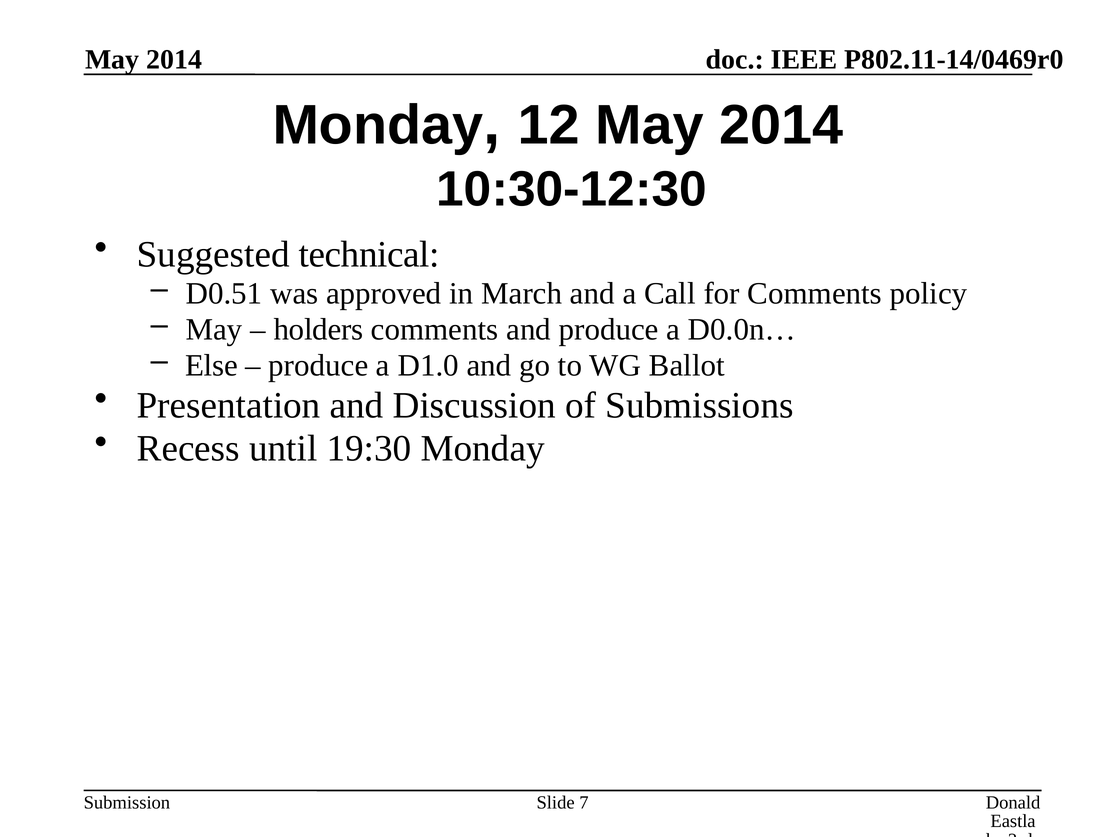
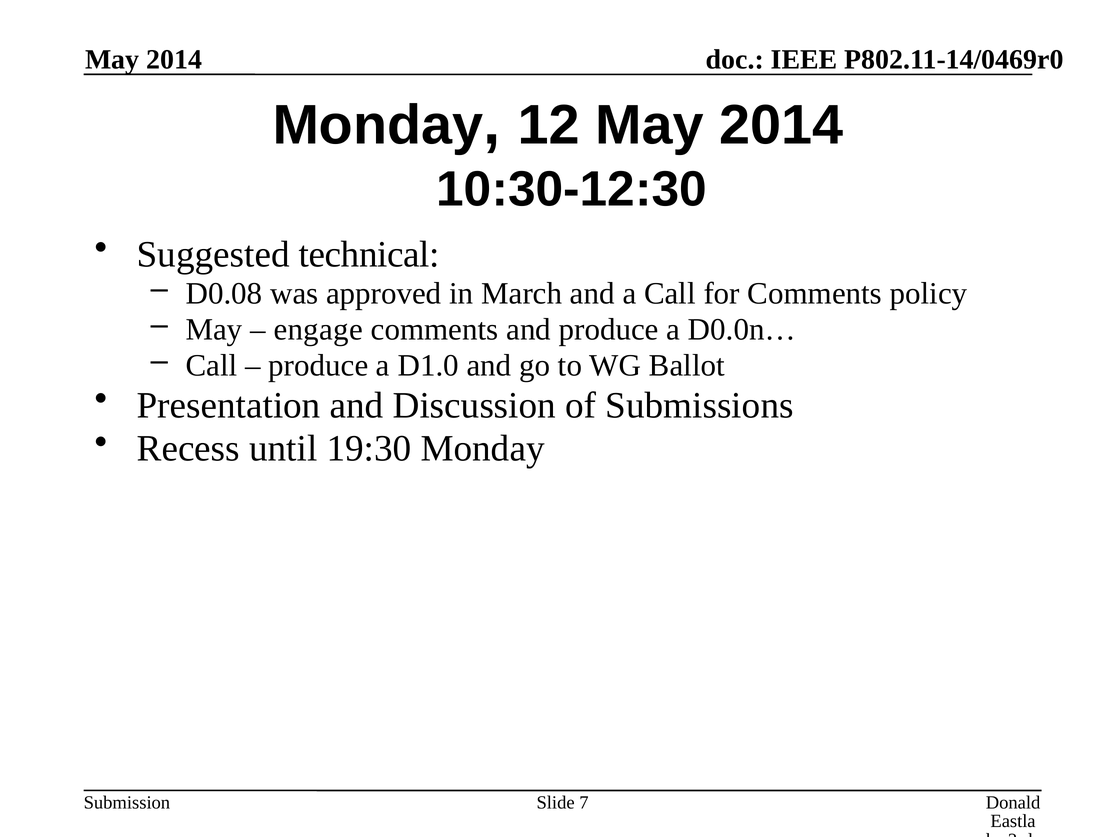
D0.51: D0.51 -> D0.08
holders: holders -> engage
Else at (212, 366): Else -> Call
